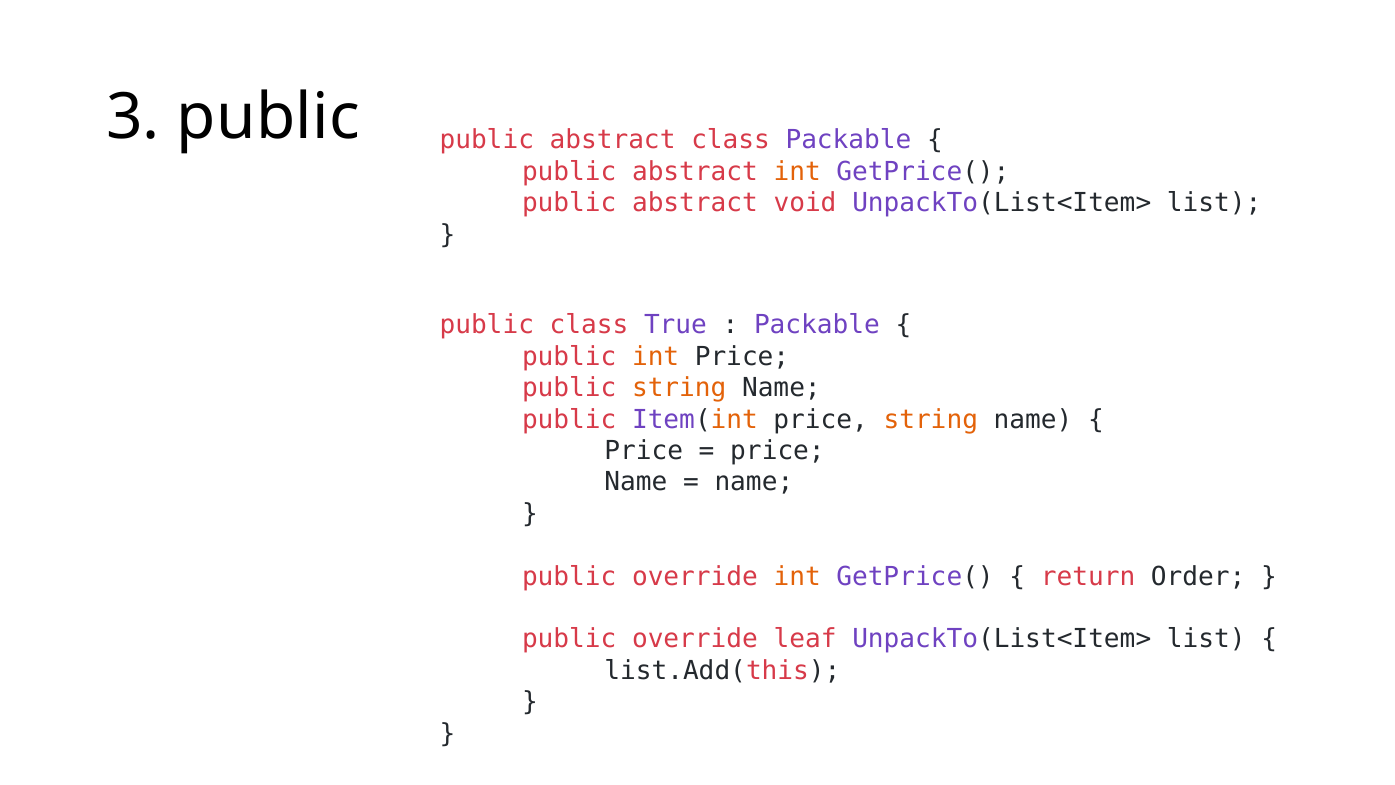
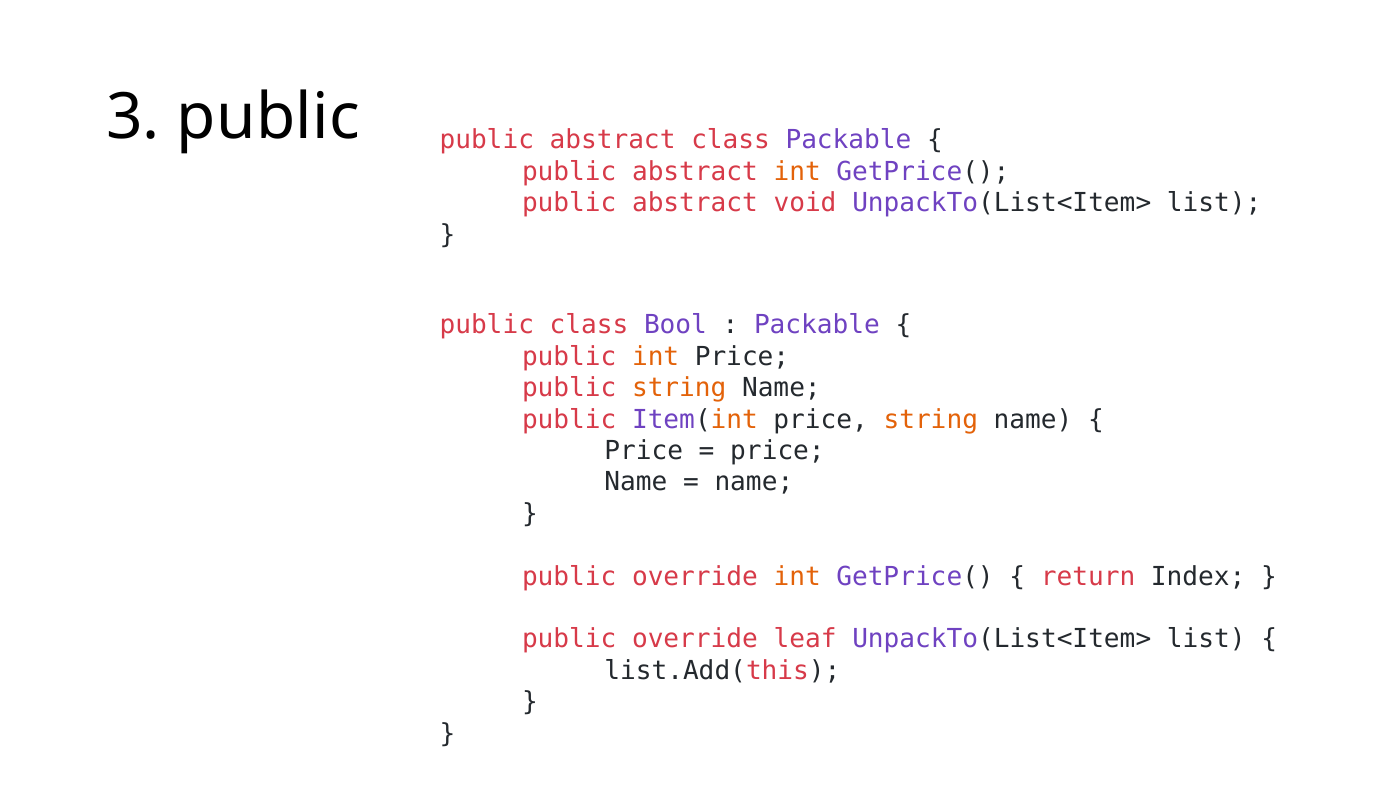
True: True -> Bool
Order: Order -> Index
